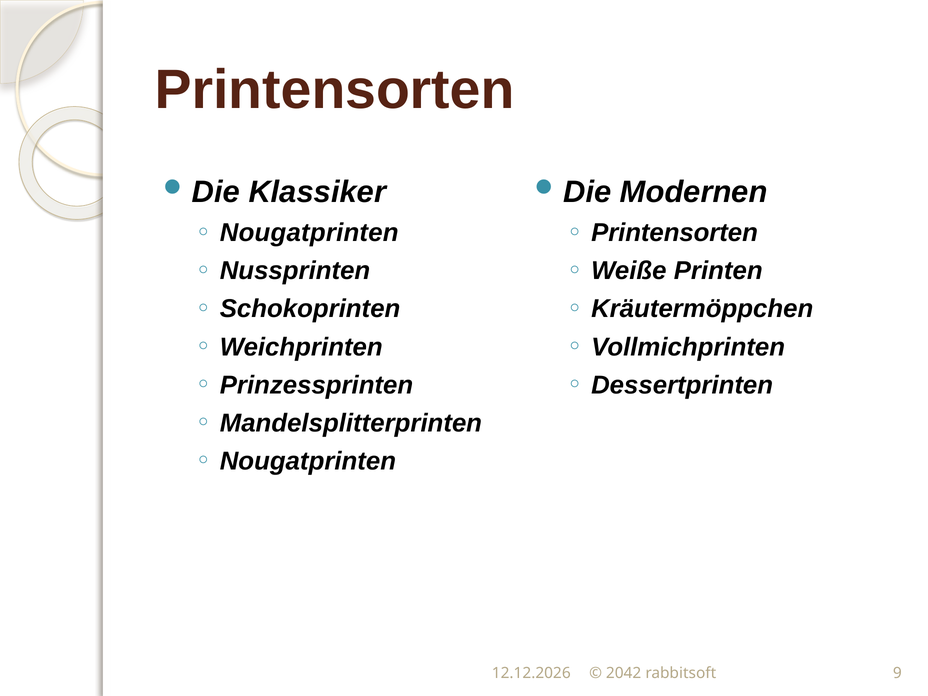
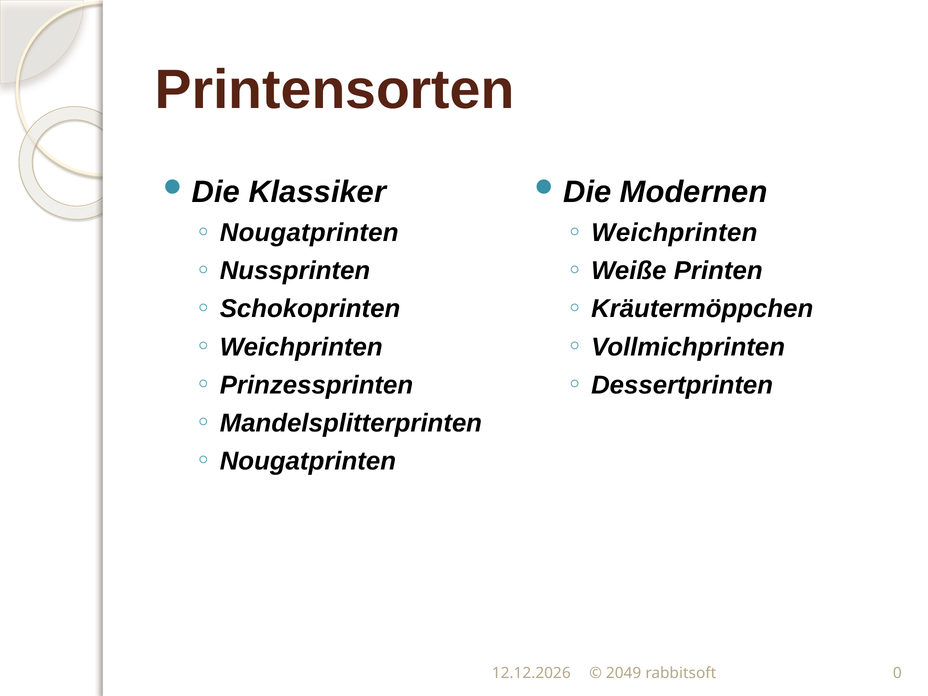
Printensorten at (675, 233): Printensorten -> Weichprinten
2042: 2042 -> 2049
9: 9 -> 0
